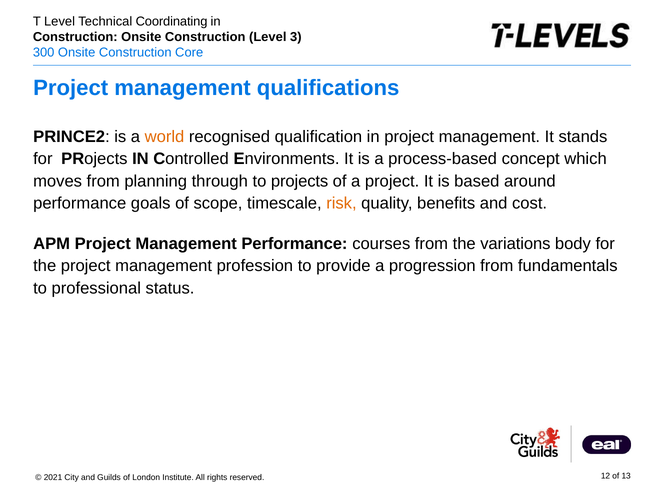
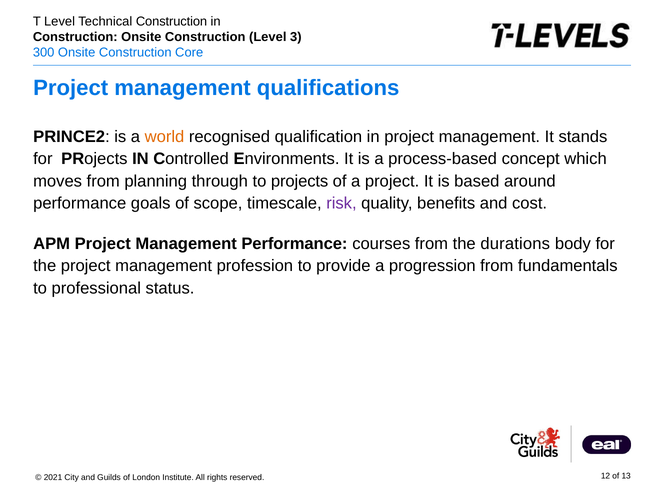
Coordinating at (172, 21): Coordinating -> Construction
risk colour: orange -> purple
variations: variations -> durations
